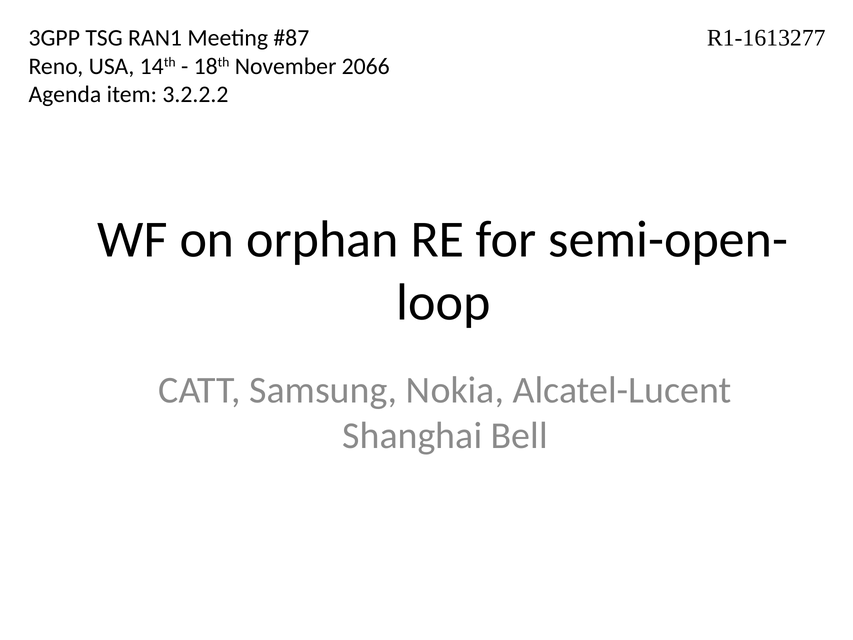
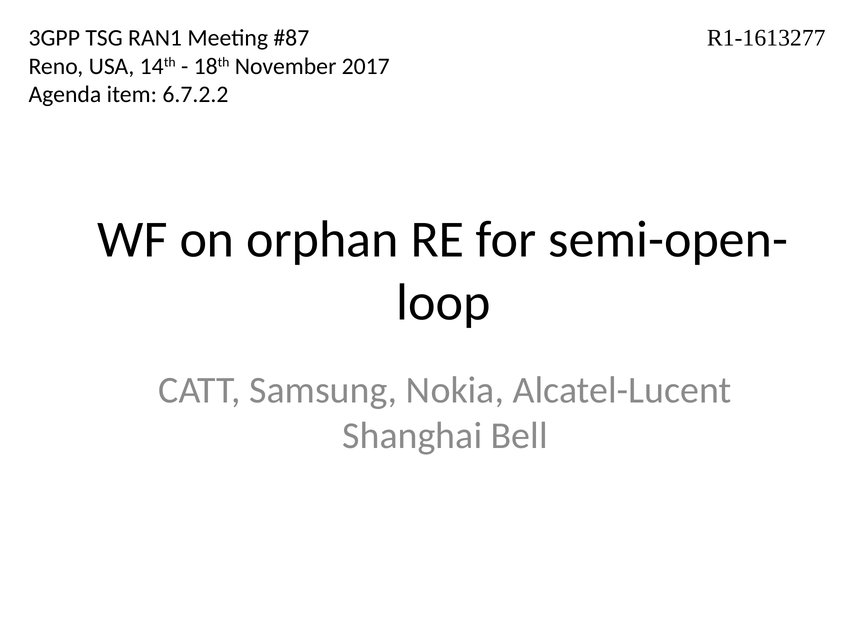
2066: 2066 -> 2017
3.2.2.2: 3.2.2.2 -> 6.7.2.2
